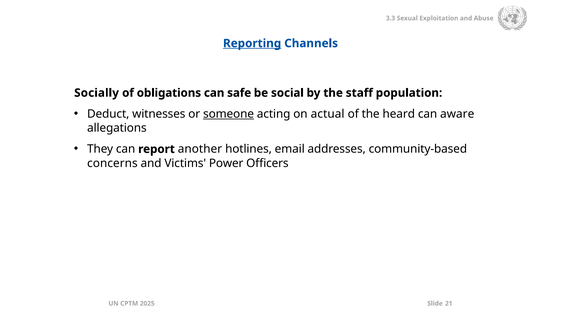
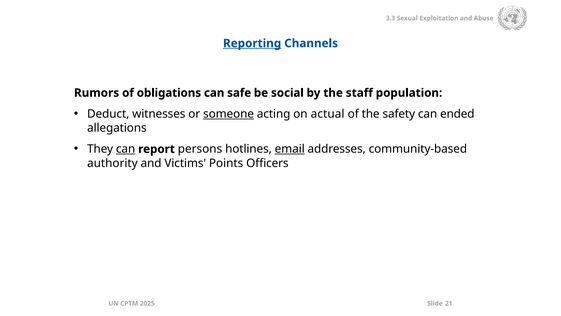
Socially: Socially -> Rumors
heard: heard -> safety
aware: aware -> ended
can at (126, 149) underline: none -> present
another: another -> persons
email underline: none -> present
concerns: concerns -> authority
Power: Power -> Points
